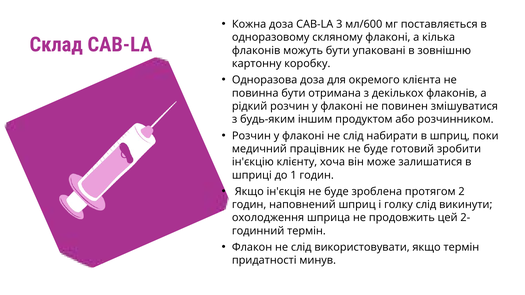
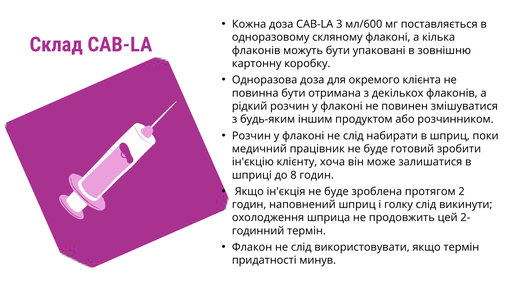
1: 1 -> 8
